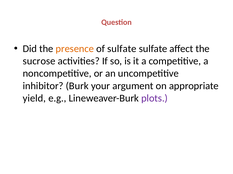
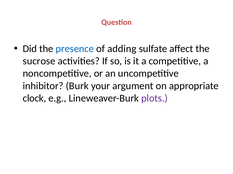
presence colour: orange -> blue
of sulfate: sulfate -> adding
yield: yield -> clock
